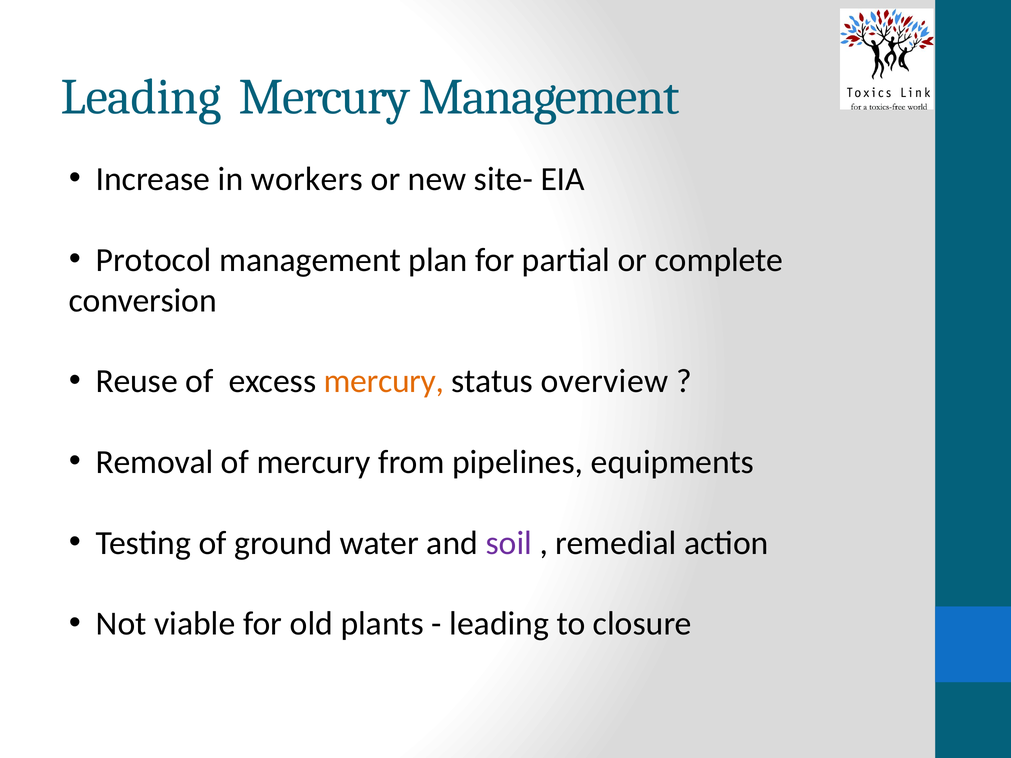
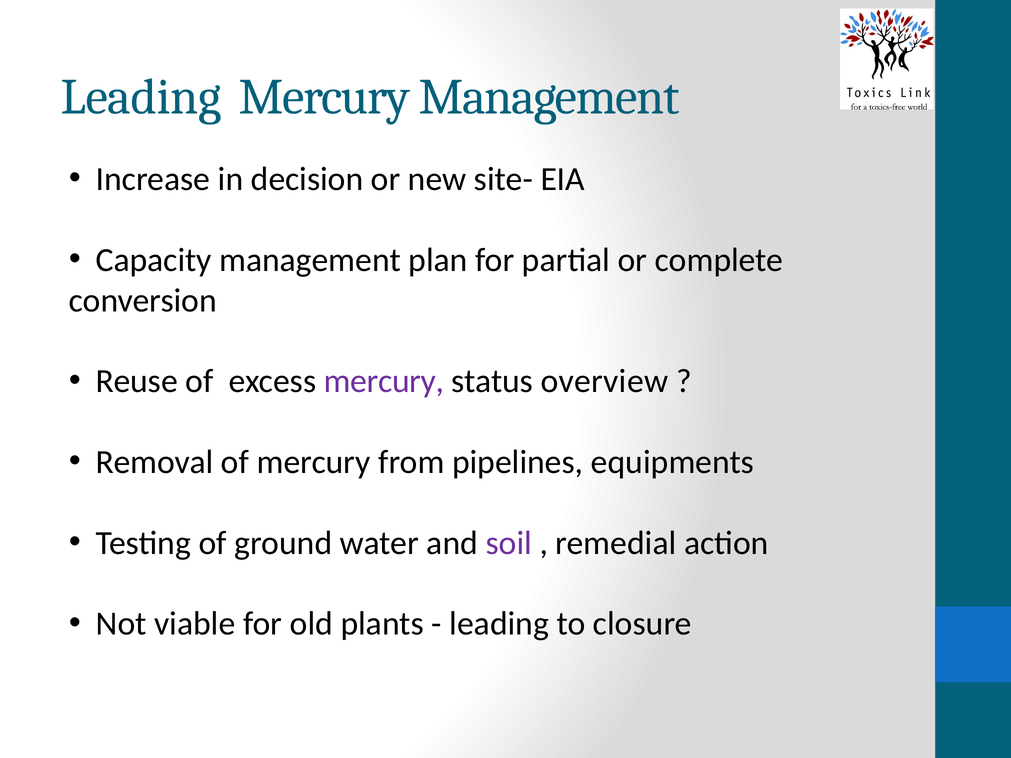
workers: workers -> decision
Protocol: Protocol -> Capacity
mercury at (384, 381) colour: orange -> purple
